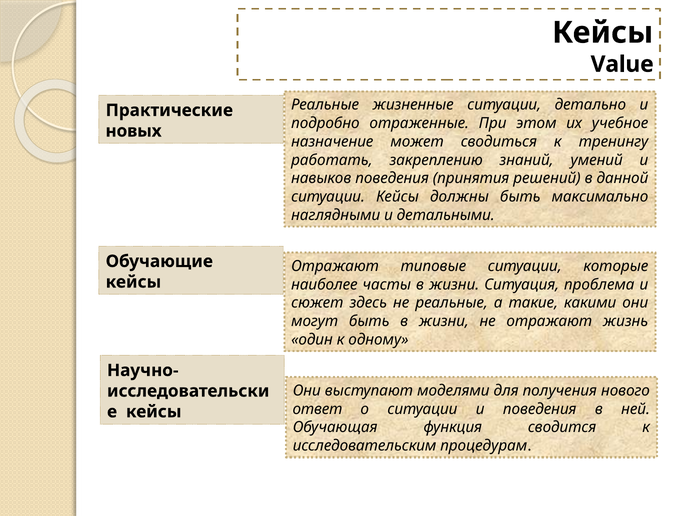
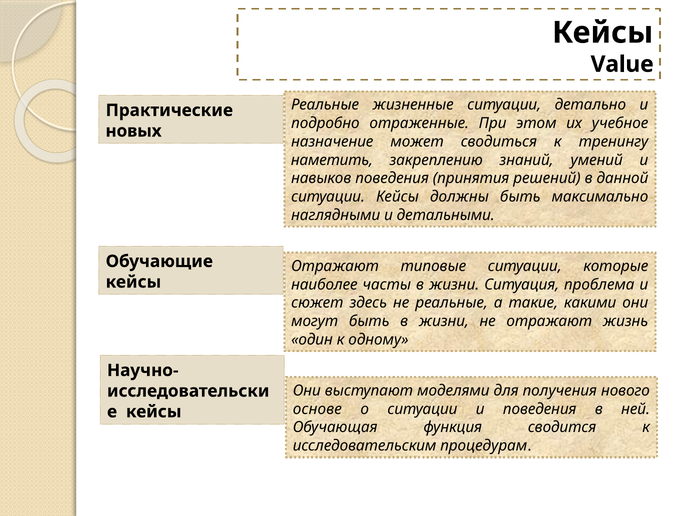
работать: работать -> наметить
ответ: ответ -> основе
